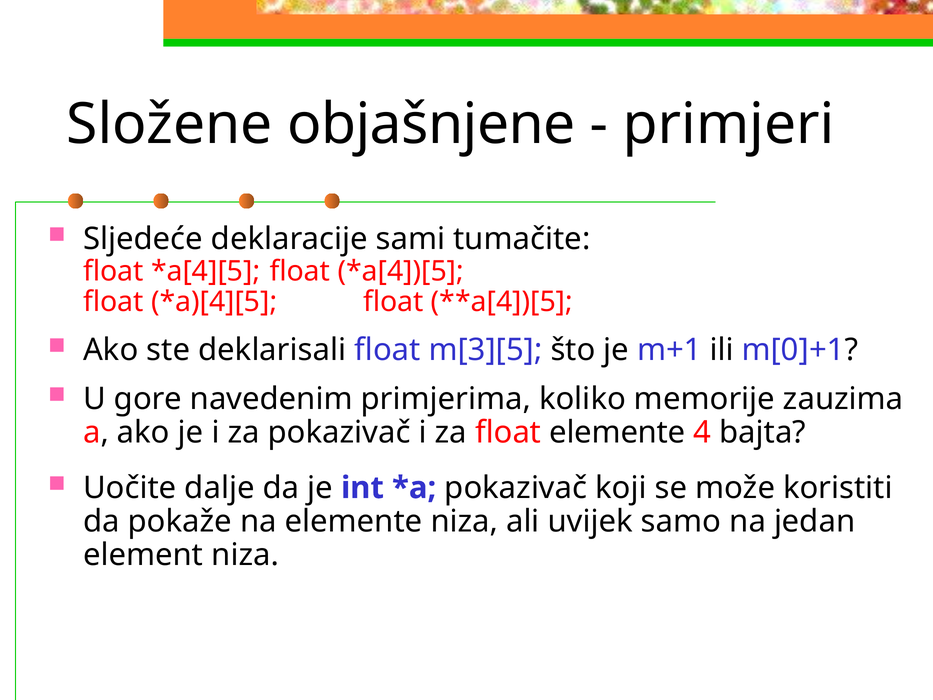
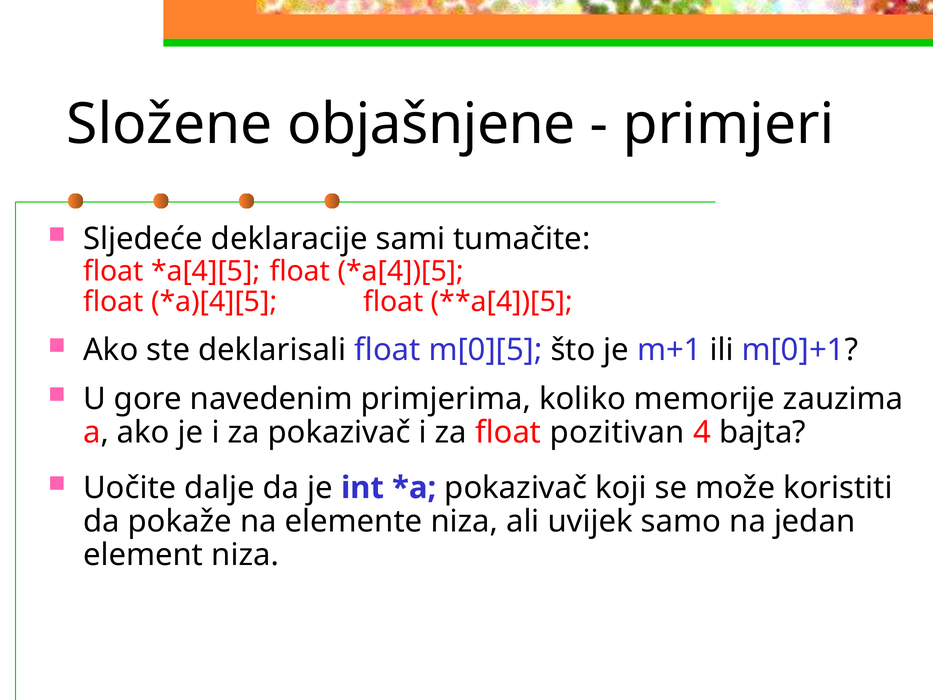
m[3][5: m[3][5 -> m[0][5
float elemente: elemente -> pozitivan
